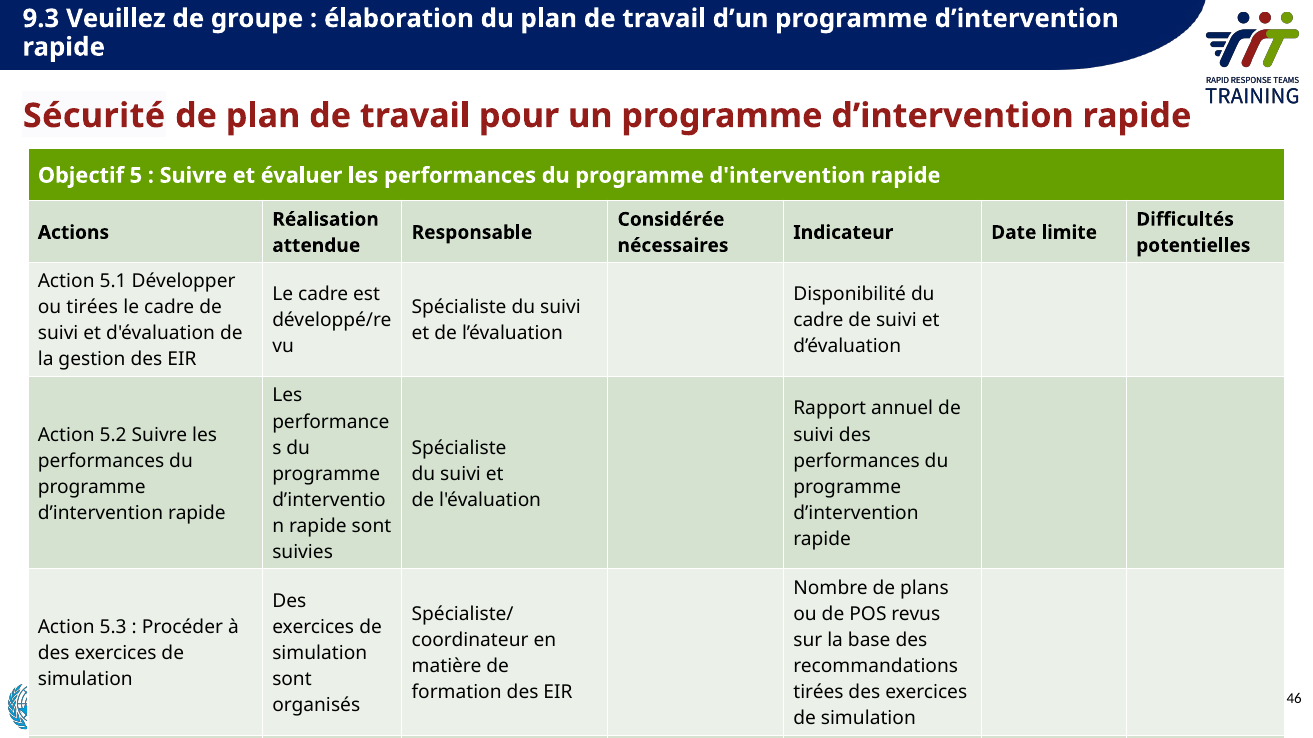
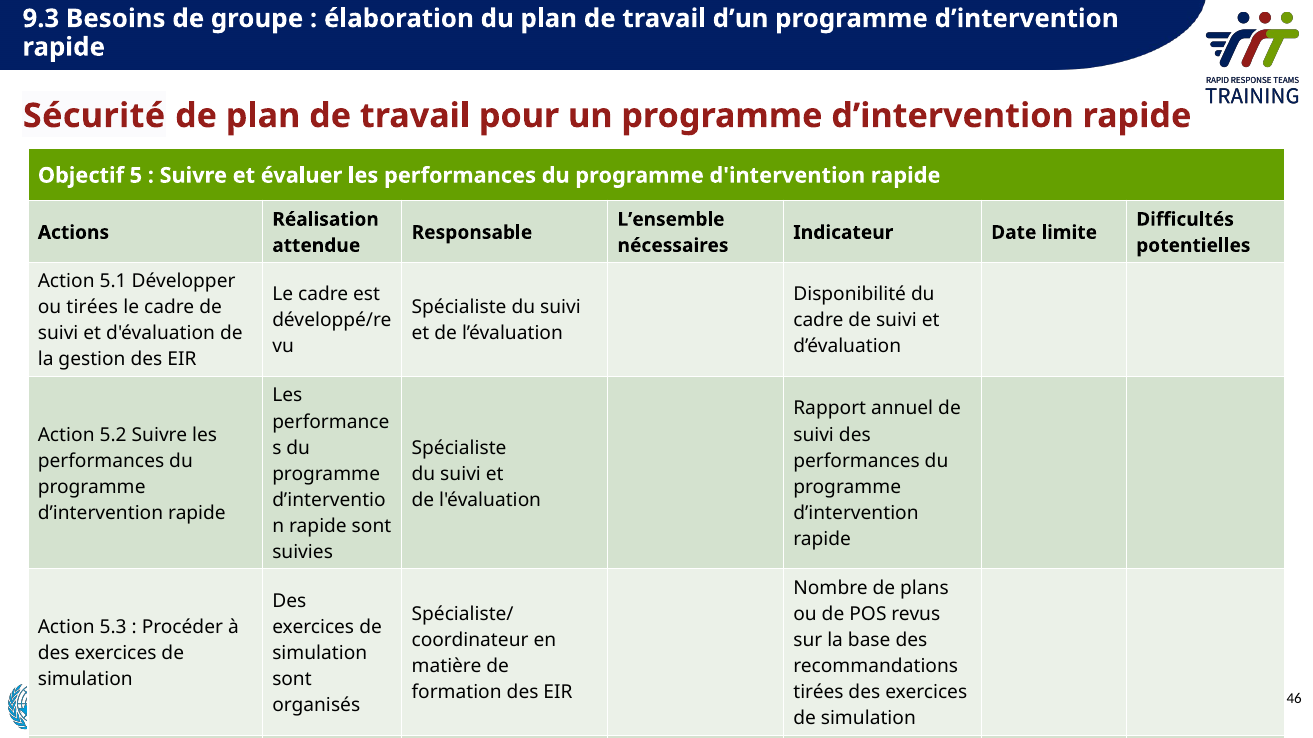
Veuillez: Veuillez -> Besoins
Considérée: Considérée -> Lʼensemble
